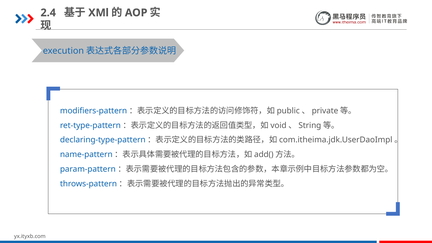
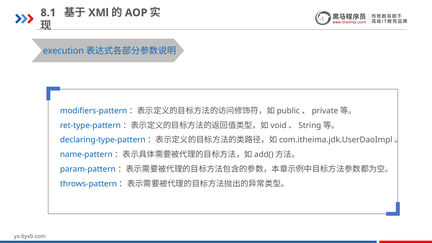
2.4: 2.4 -> 8.1
